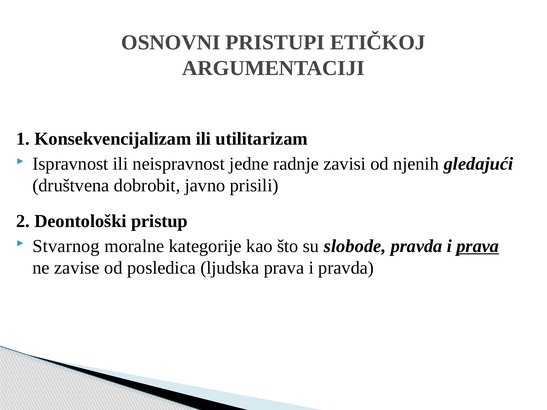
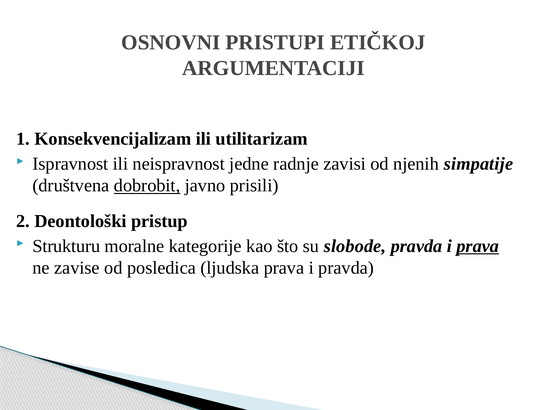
gledajući: gledajući -> simpatije
dobrobit underline: none -> present
Stvarnog: Stvarnog -> Strukturu
